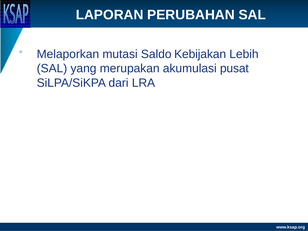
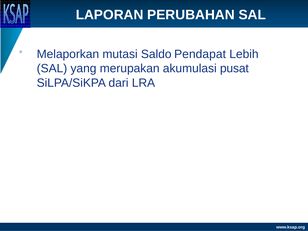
Kebijakan: Kebijakan -> Pendapat
